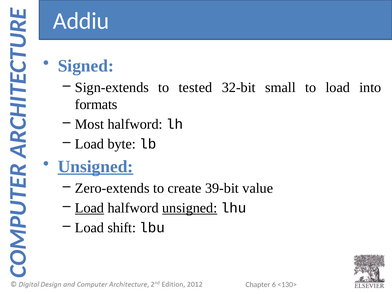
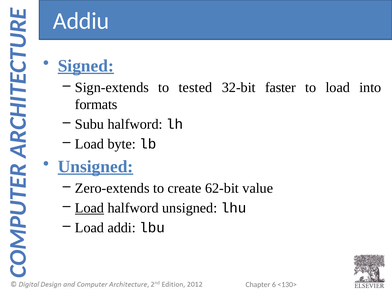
Signed underline: none -> present
small: small -> faster
Most: Most -> Subu
39-bit: 39-bit -> 62-bit
unsigned at (190, 208) underline: present -> none
shift: shift -> addi
